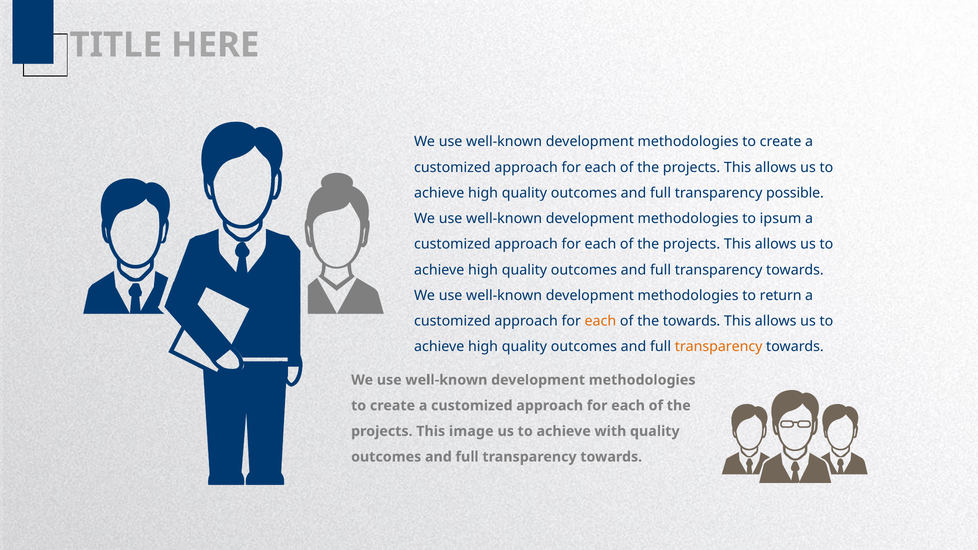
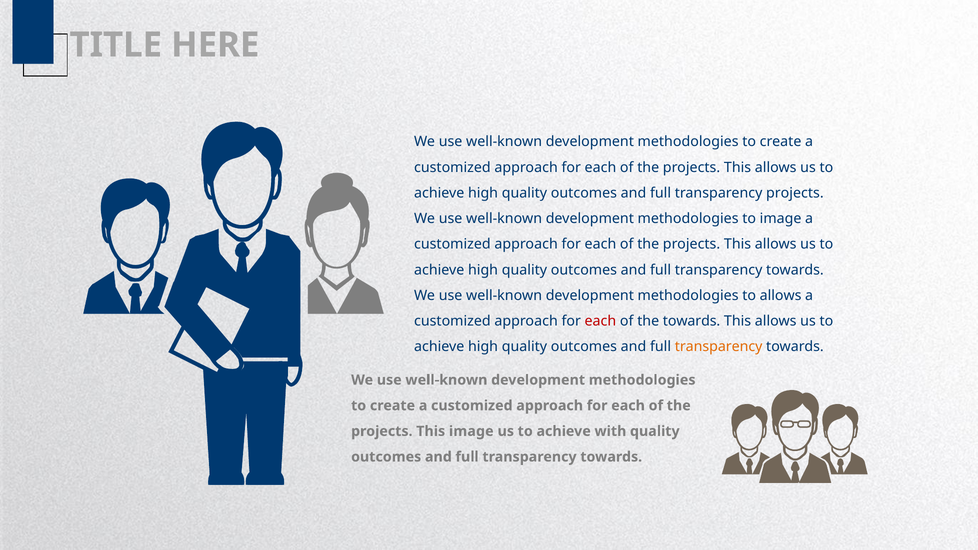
transparency possible: possible -> projects
to ipsum: ipsum -> image
to return: return -> allows
each at (600, 321) colour: orange -> red
